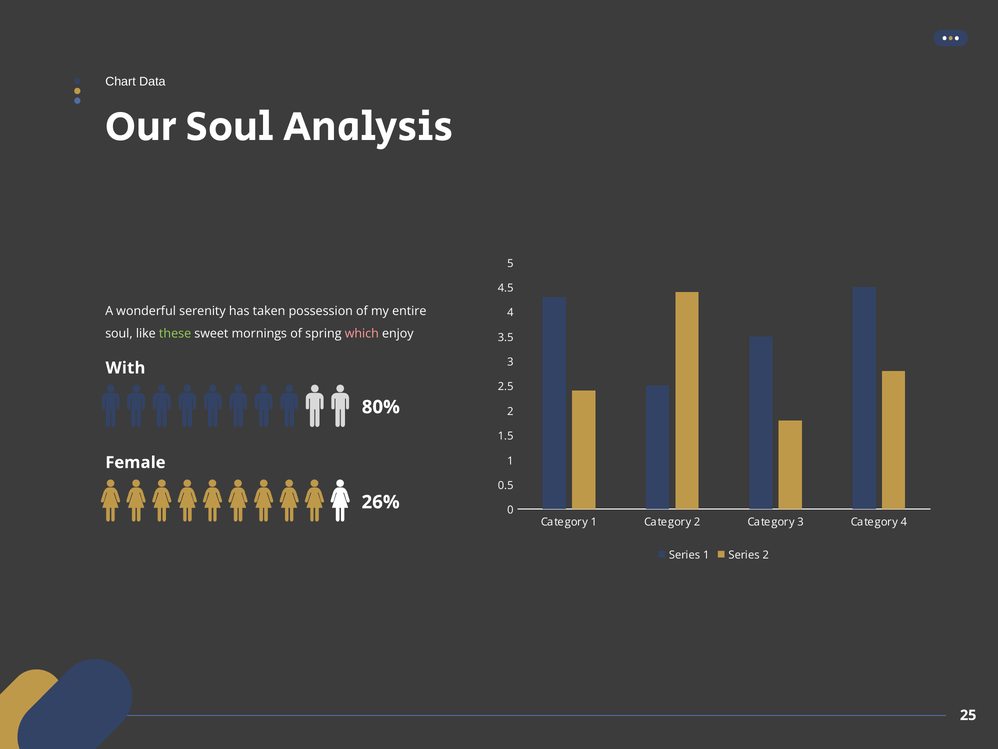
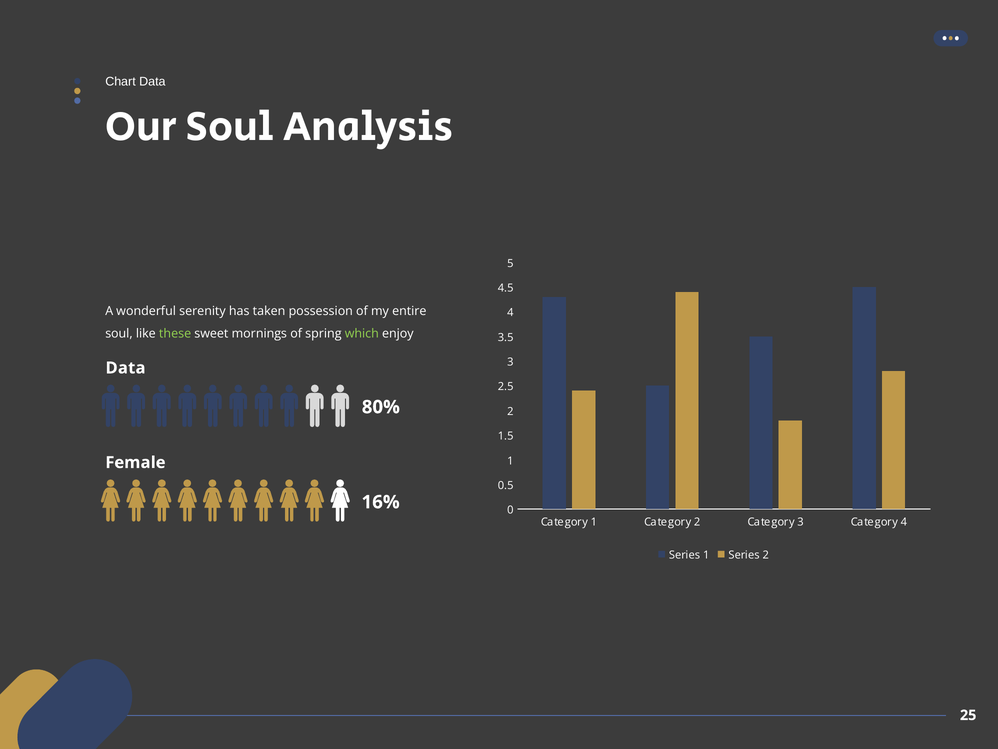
which colour: pink -> light green
With at (125, 368): With -> Data
26%: 26% -> 16%
